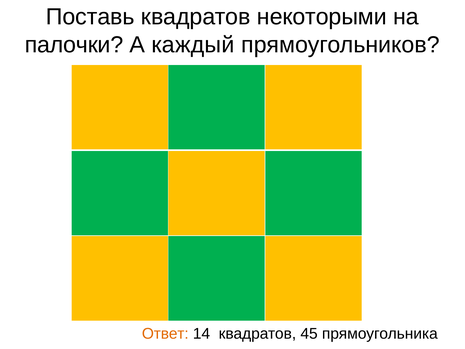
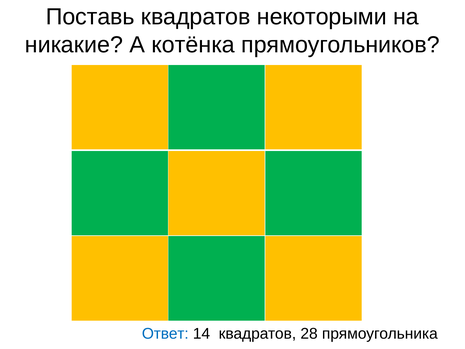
палочки: палочки -> никакие
каждый: каждый -> котёнка
Ответ colour: orange -> blue
45: 45 -> 28
